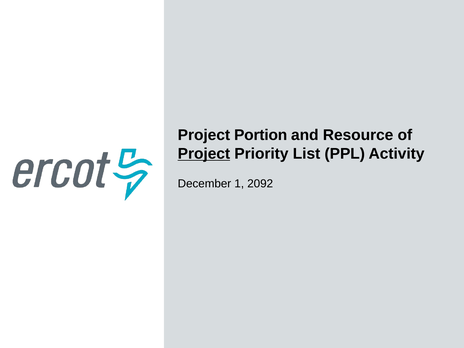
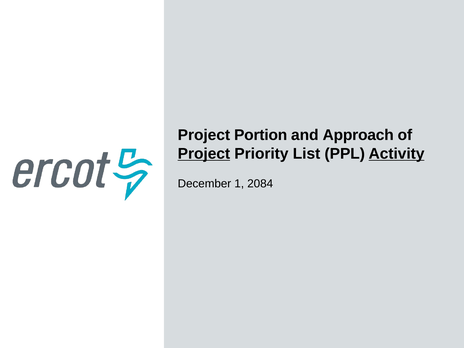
Resource: Resource -> Approach
Activity underline: none -> present
2092: 2092 -> 2084
